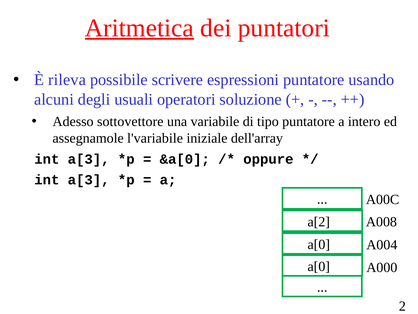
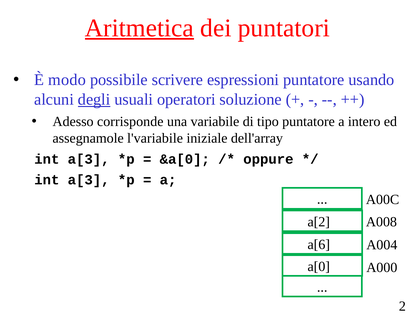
rileva: rileva -> modo
degli underline: none -> present
sottovettore: sottovettore -> corrisponde
a[0 at (319, 244): a[0 -> a[6
